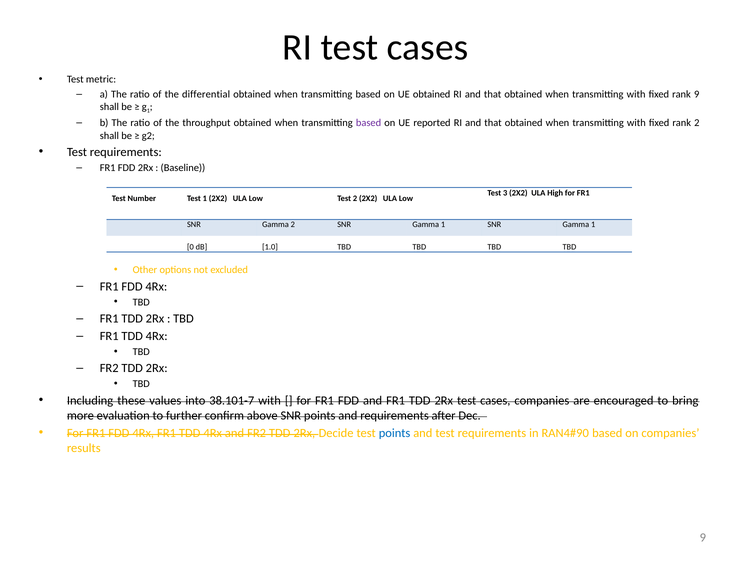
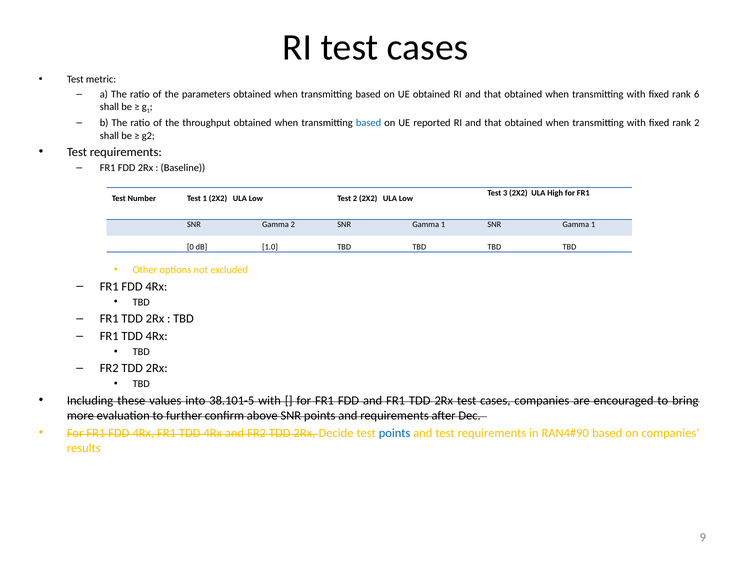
differential: differential -> parameters
rank 9: 9 -> 6
based at (369, 123) colour: purple -> blue
38.101-7: 38.101-7 -> 38.101-5
